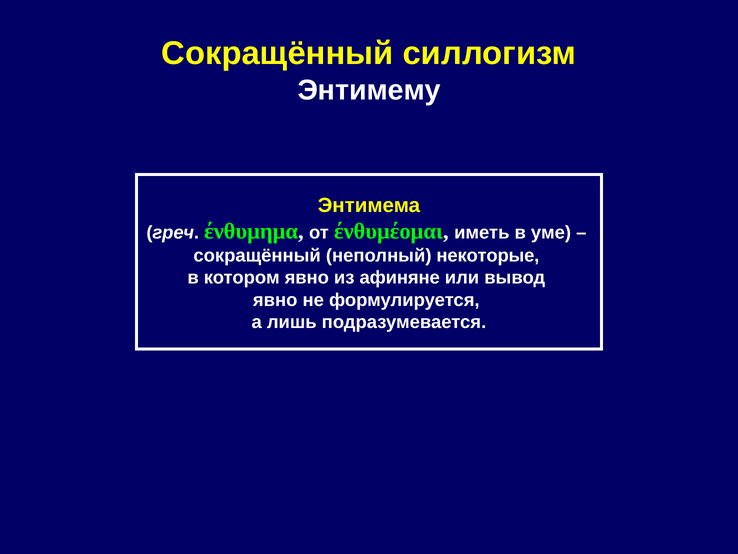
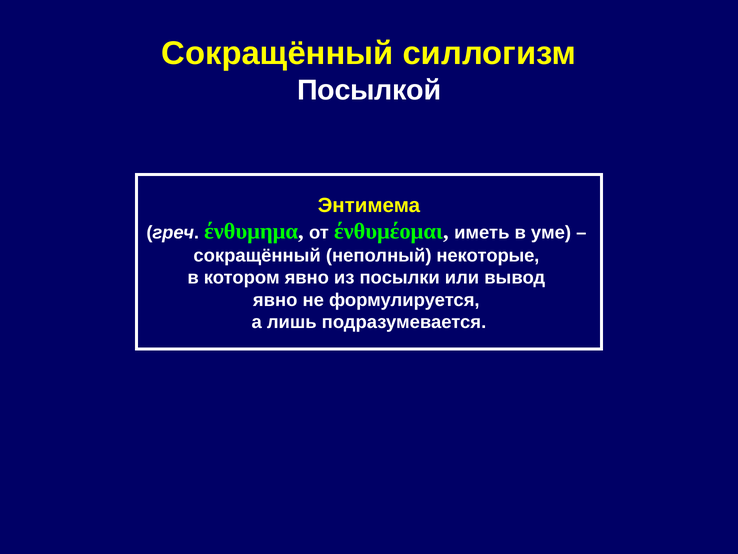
Энтимему: Энтимему -> Посылкой
афиняне: афиняне -> посылки
